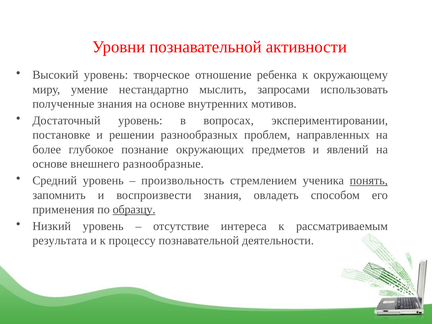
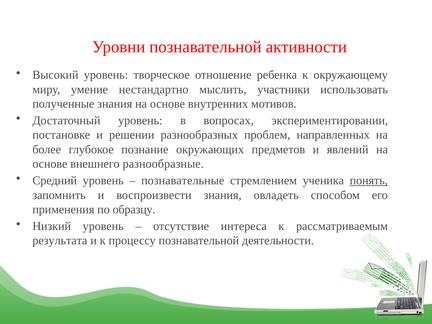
запросами: запросами -> участники
произвольность: произвольность -> познавательные
образцу underline: present -> none
